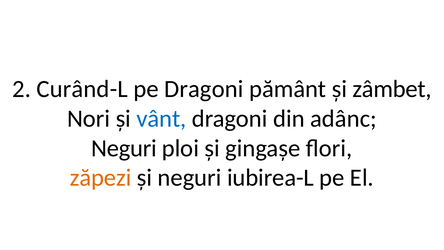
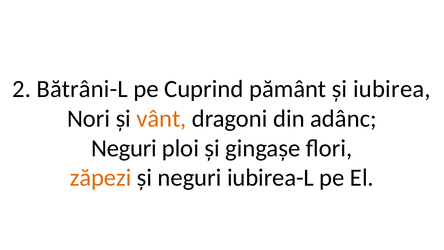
Curând-L: Curând-L -> Bătrâni-L
pe Dragoni: Dragoni -> Cuprind
zâmbet: zâmbet -> iubirea
vânt colour: blue -> orange
